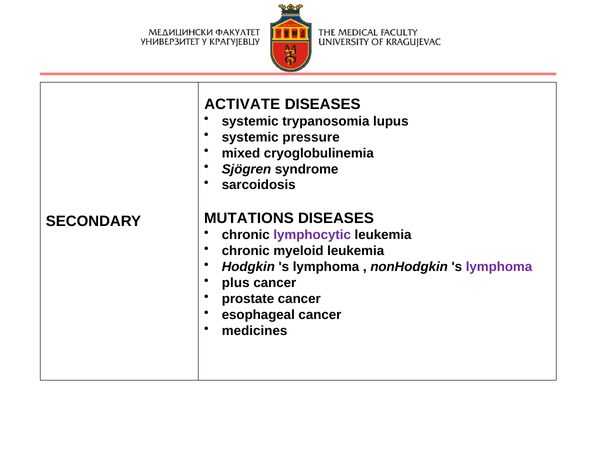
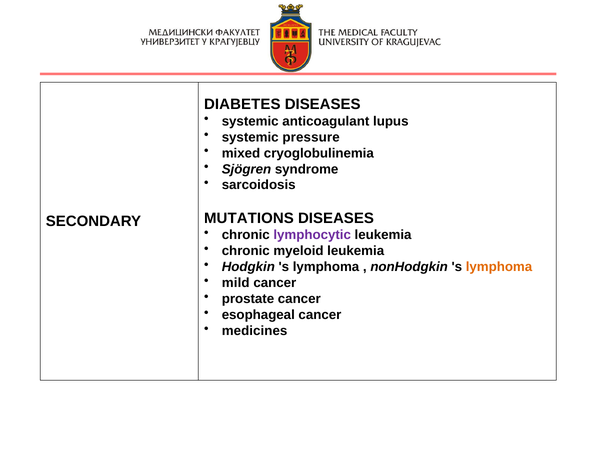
ACTIVATE: ACTIVATE -> DIABETES
trypanosomia: trypanosomia -> anticoagulant
lymphoma at (499, 267) colour: purple -> orange
plus: plus -> mild
